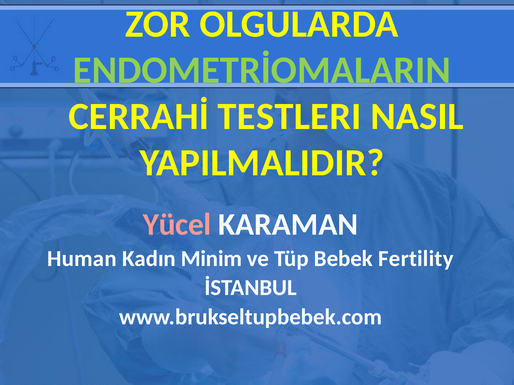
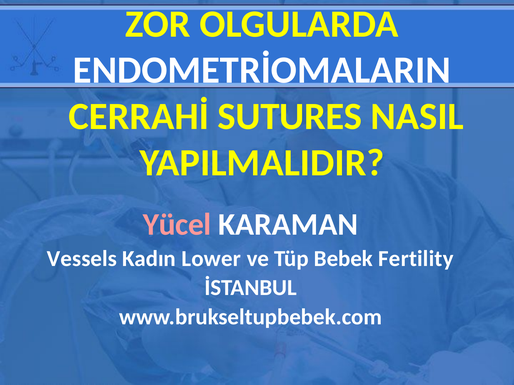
ENDOMETRİOMALARIN colour: light green -> white
TESTLERI: TESTLERI -> SUTURES
Human: Human -> Vessels
Minim: Minim -> Lower
